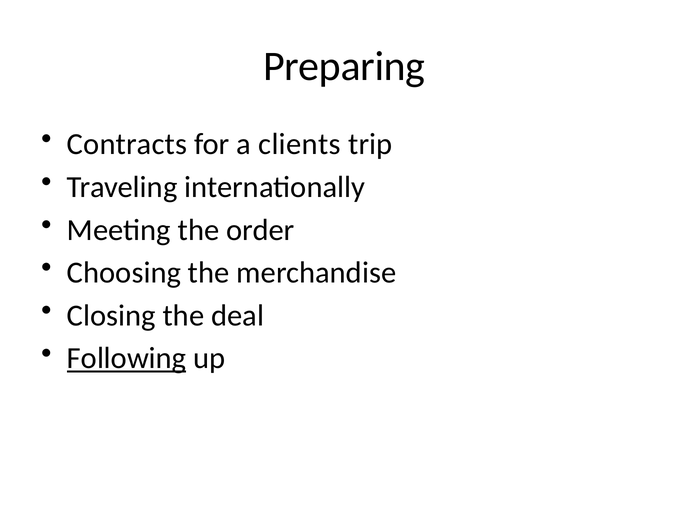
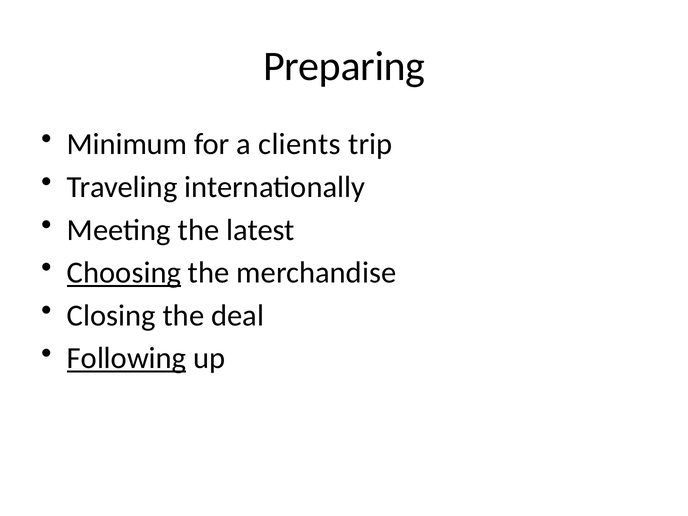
Contracts: Contracts -> Minimum
order: order -> latest
Choosing underline: none -> present
